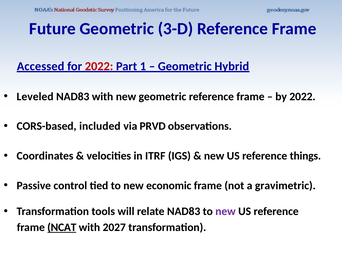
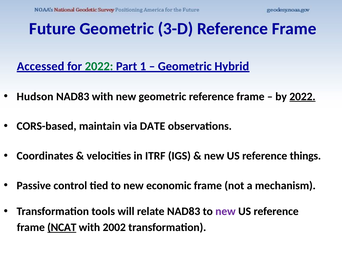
2022 at (99, 66) colour: red -> green
Leveled: Leveled -> Hudson
2022 at (302, 96) underline: none -> present
included: included -> maintain
PRVD: PRVD -> DATE
gravimetric: gravimetric -> mechanism
2027: 2027 -> 2002
